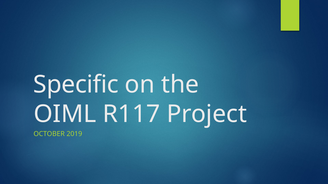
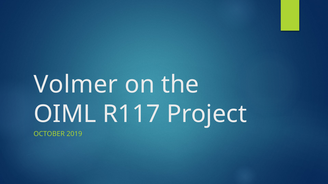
Specific: Specific -> Volmer
